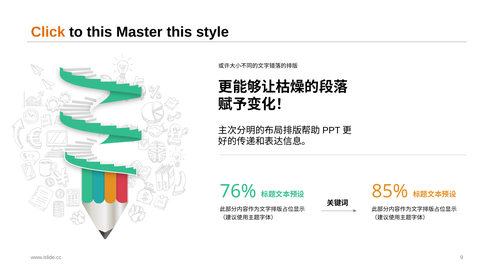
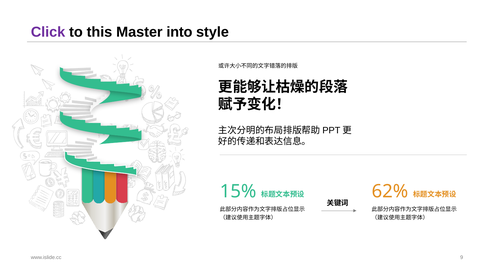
Click colour: orange -> purple
Master this: this -> into
76%: 76% -> 15%
85%: 85% -> 62%
